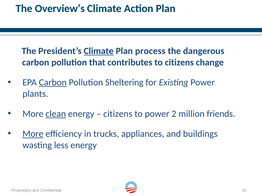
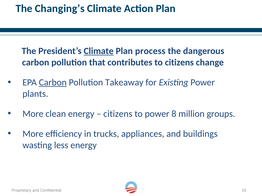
Overview’s: Overview’s -> Changing’s
Sheltering: Sheltering -> Takeaway
clean underline: present -> none
2: 2 -> 8
friends: friends -> groups
More at (33, 134) underline: present -> none
